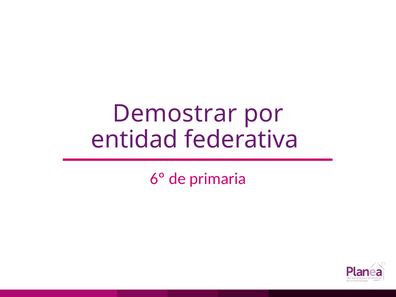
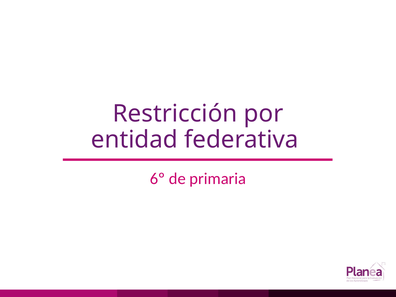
Demostrar: Demostrar -> Restricción
